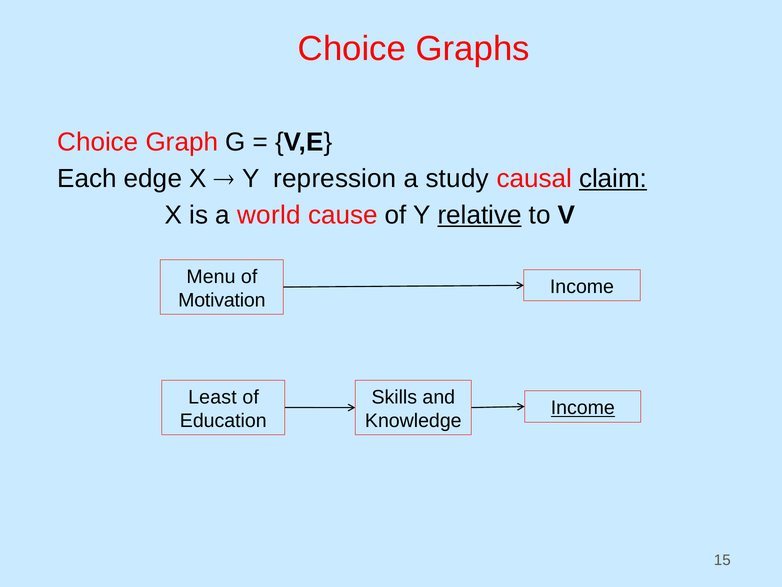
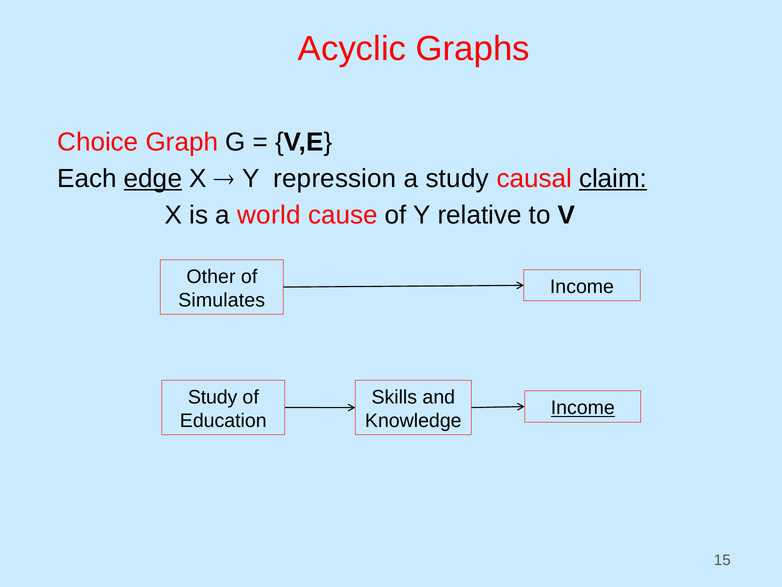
Choice at (352, 49): Choice -> Acyclic
edge underline: none -> present
relative underline: present -> none
Menu: Menu -> Other
Motivation: Motivation -> Simulates
Least at (212, 397): Least -> Study
